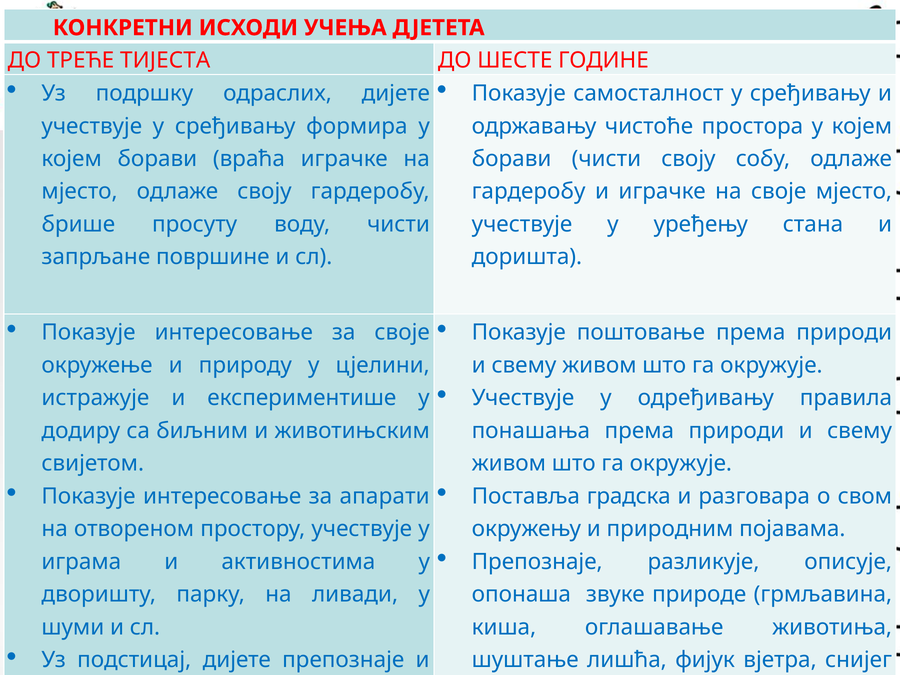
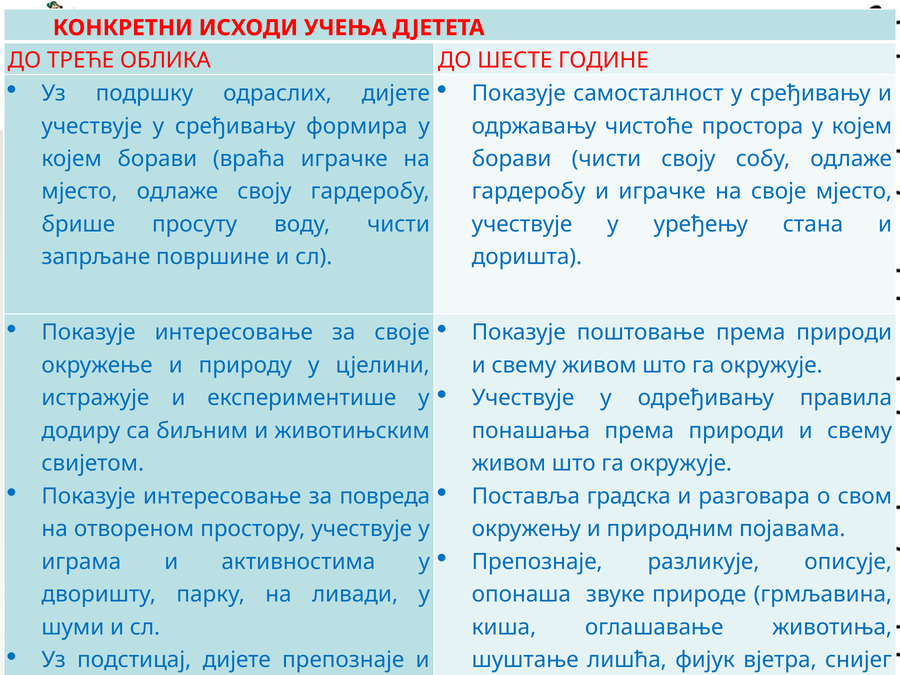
ТИЈЕСТА: ТИЈЕСТА -> ОБЛИКА
апарати: апарати -> повреда
